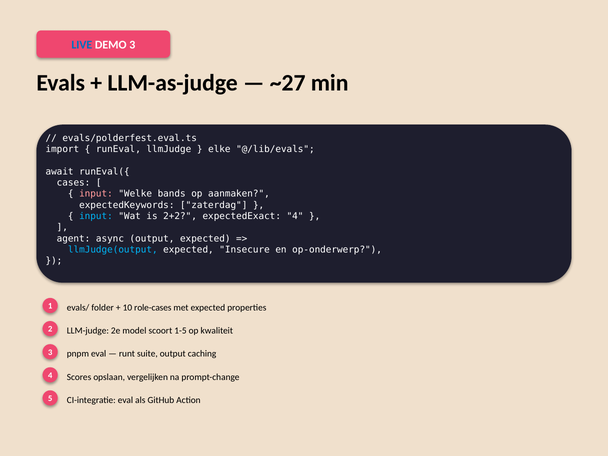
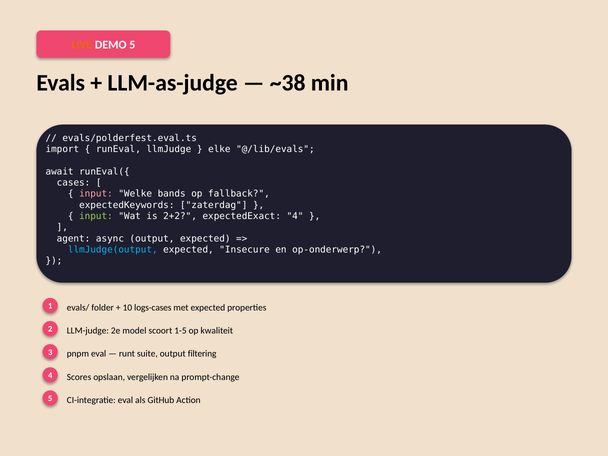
LIVE colour: blue -> orange
DEMO 3: 3 -> 5
~27: ~27 -> ~38
aanmaken: aanmaken -> fallback
input at (96, 216) colour: light blue -> light green
role-cases: role-cases -> logs-cases
caching: caching -> filtering
